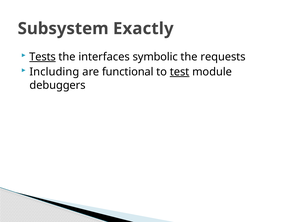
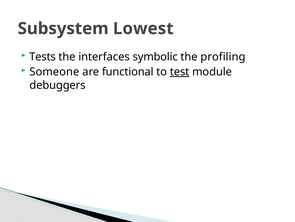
Exactly: Exactly -> Lowest
Tests underline: present -> none
requests: requests -> profiling
Including: Including -> Someone
